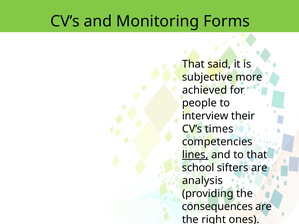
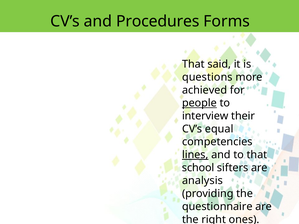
Monitoring: Monitoring -> Procedures
subjective: subjective -> questions
people underline: none -> present
times: times -> equal
consequences: consequences -> questionnaire
